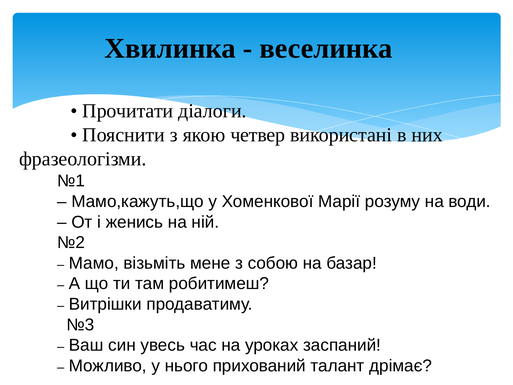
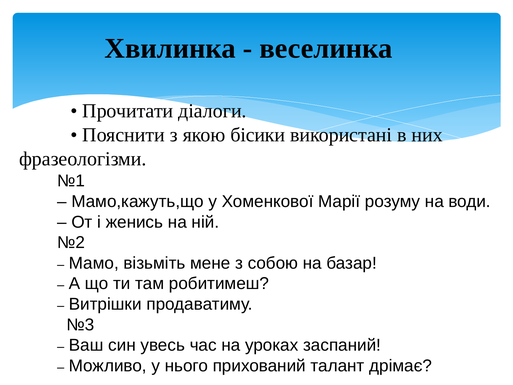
четвер: четвер -> бісики
